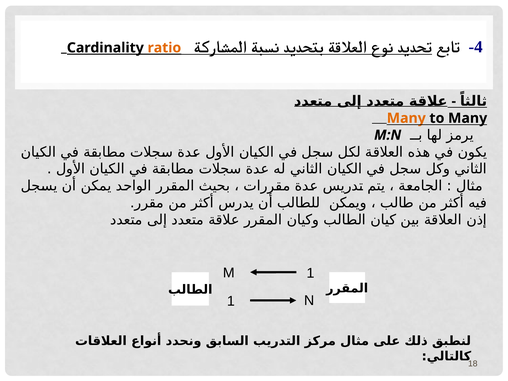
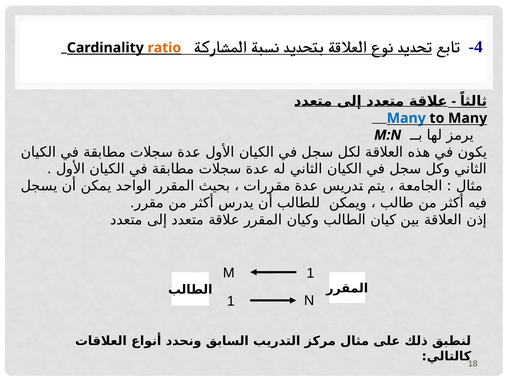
Many at (406, 118) colour: orange -> blue
